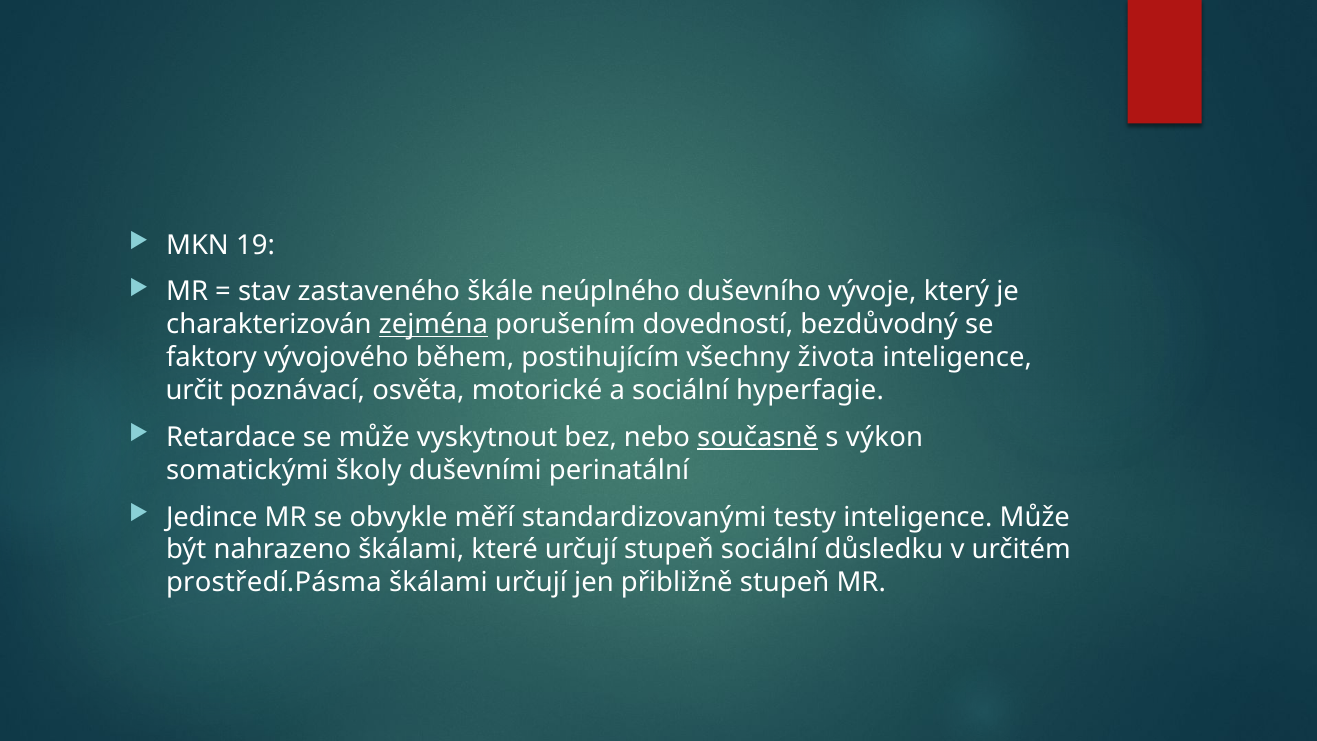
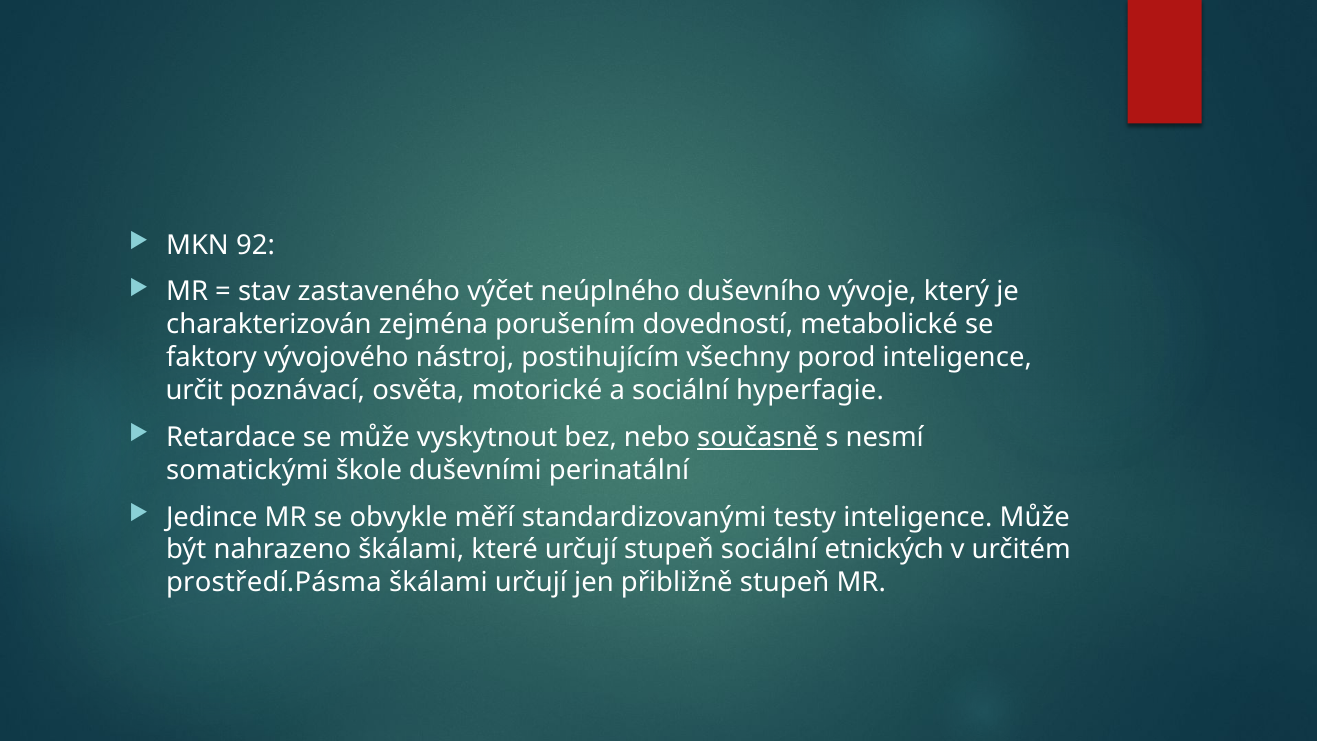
19: 19 -> 92
škále: škále -> výčet
zejména underline: present -> none
bezdůvodný: bezdůvodný -> metabolické
během: během -> nástroj
života: života -> porod
výkon: výkon -> nesmí
školy: školy -> škole
důsledku: důsledku -> etnických
